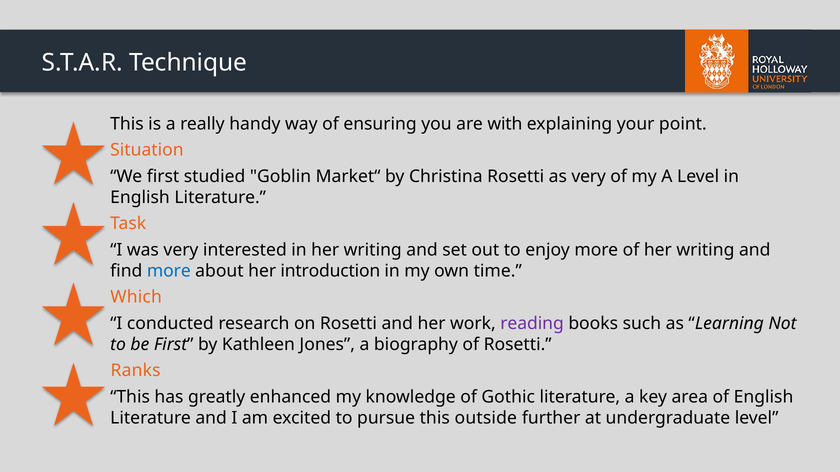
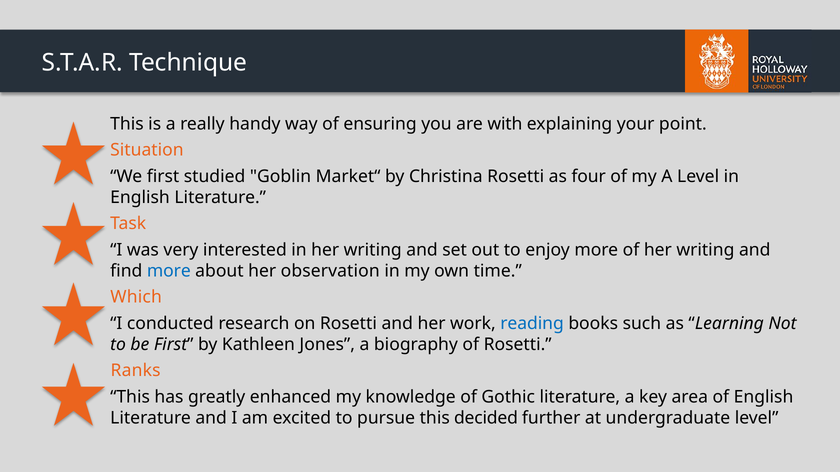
as very: very -> four
introduction: introduction -> observation
reading colour: purple -> blue
outside: outside -> decided
